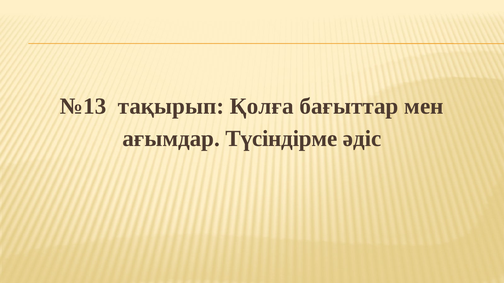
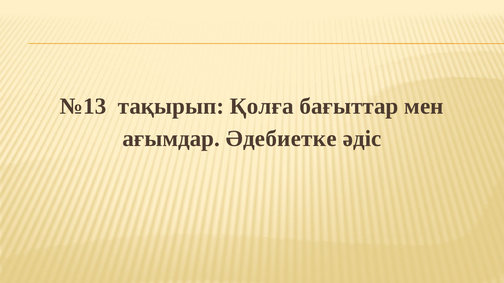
Түсіндірме: Түсіндірме -> Әдебиетке
